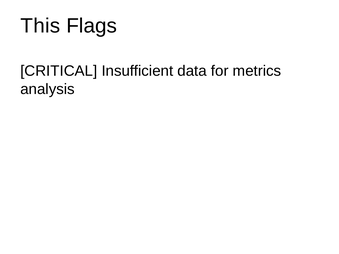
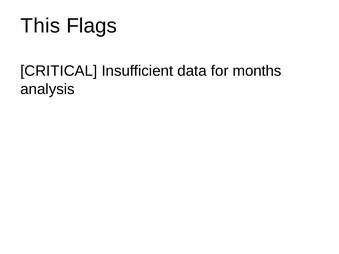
metrics: metrics -> months
